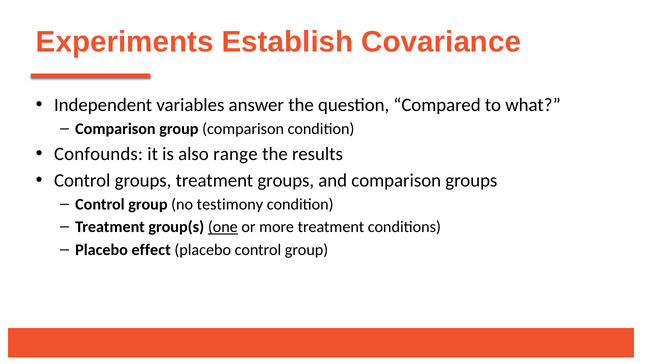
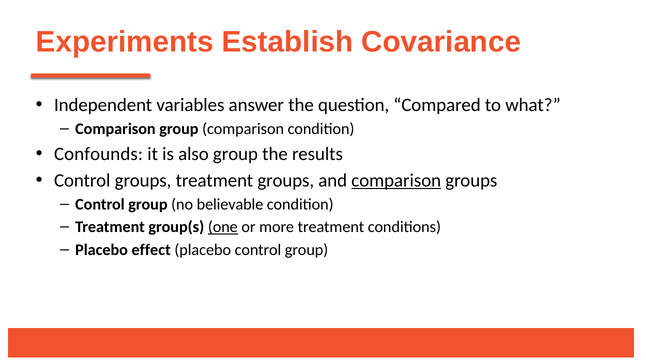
also range: range -> group
comparison at (396, 180) underline: none -> present
testimony: testimony -> believable
